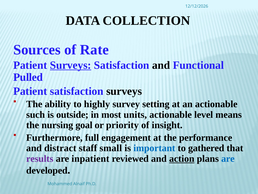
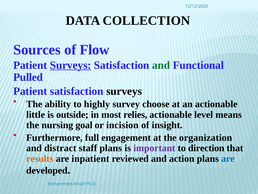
Rate: Rate -> Flow
and at (161, 65) colour: black -> green
setting: setting -> choose
such: such -> little
units: units -> relies
priority: priority -> incision
performance: performance -> organization
staff small: small -> plans
important colour: blue -> purple
gathered: gathered -> direction
results colour: purple -> orange
action underline: present -> none
